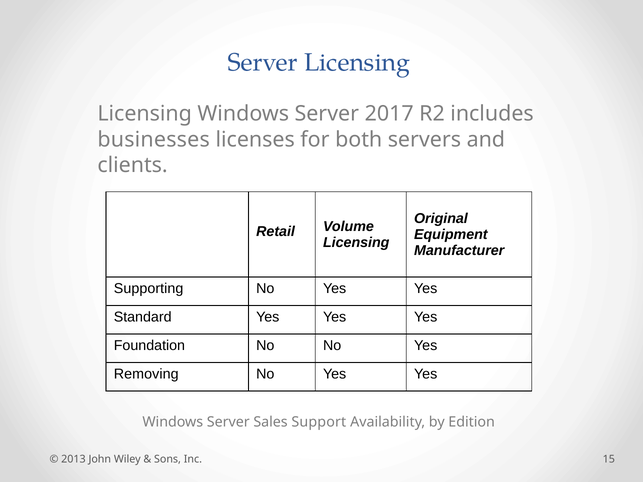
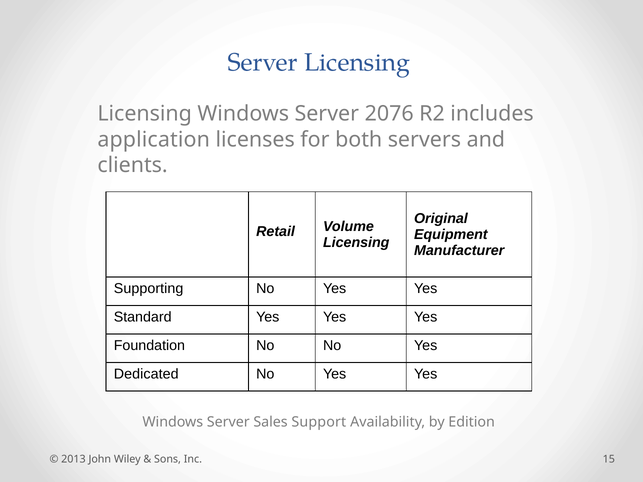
2017: 2017 -> 2076
businesses: businesses -> application
Removing: Removing -> Dedicated
